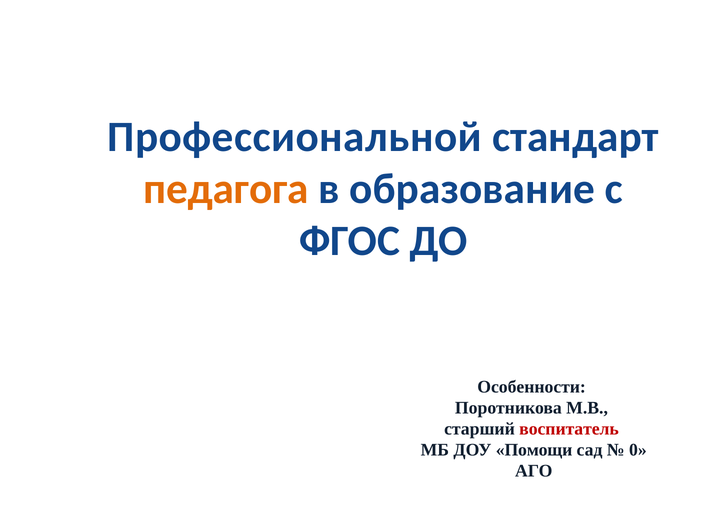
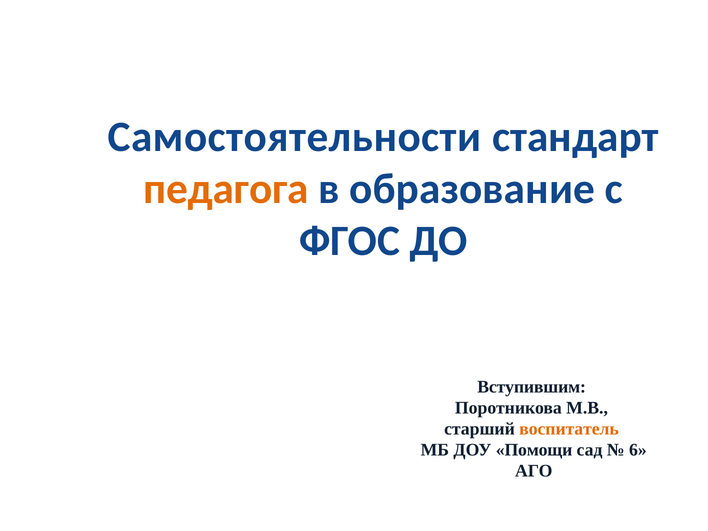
Профессиональной: Профессиональной -> Самостоятельности
Особенности: Особенности -> Вступившим
воспитатель colour: red -> orange
0: 0 -> 6
